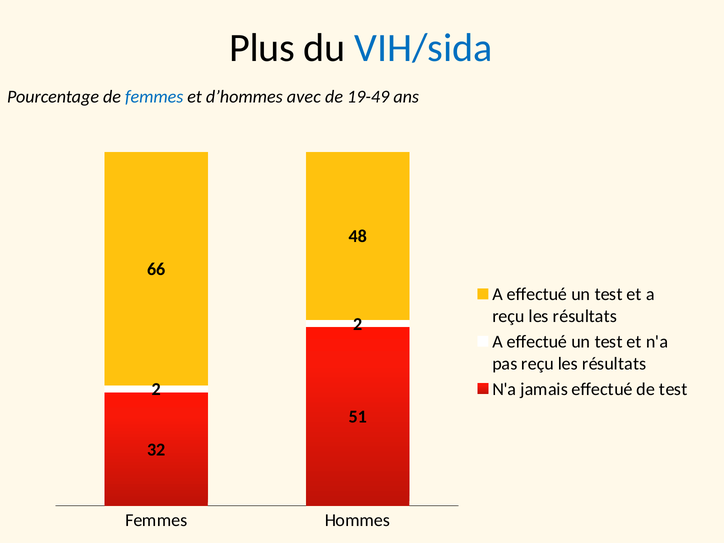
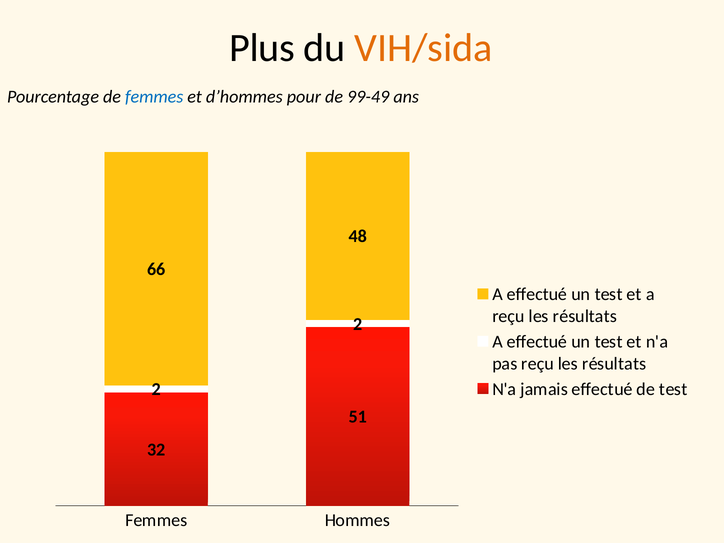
VIH/sida colour: blue -> orange
avec: avec -> pour
19-49: 19-49 -> 99-49
